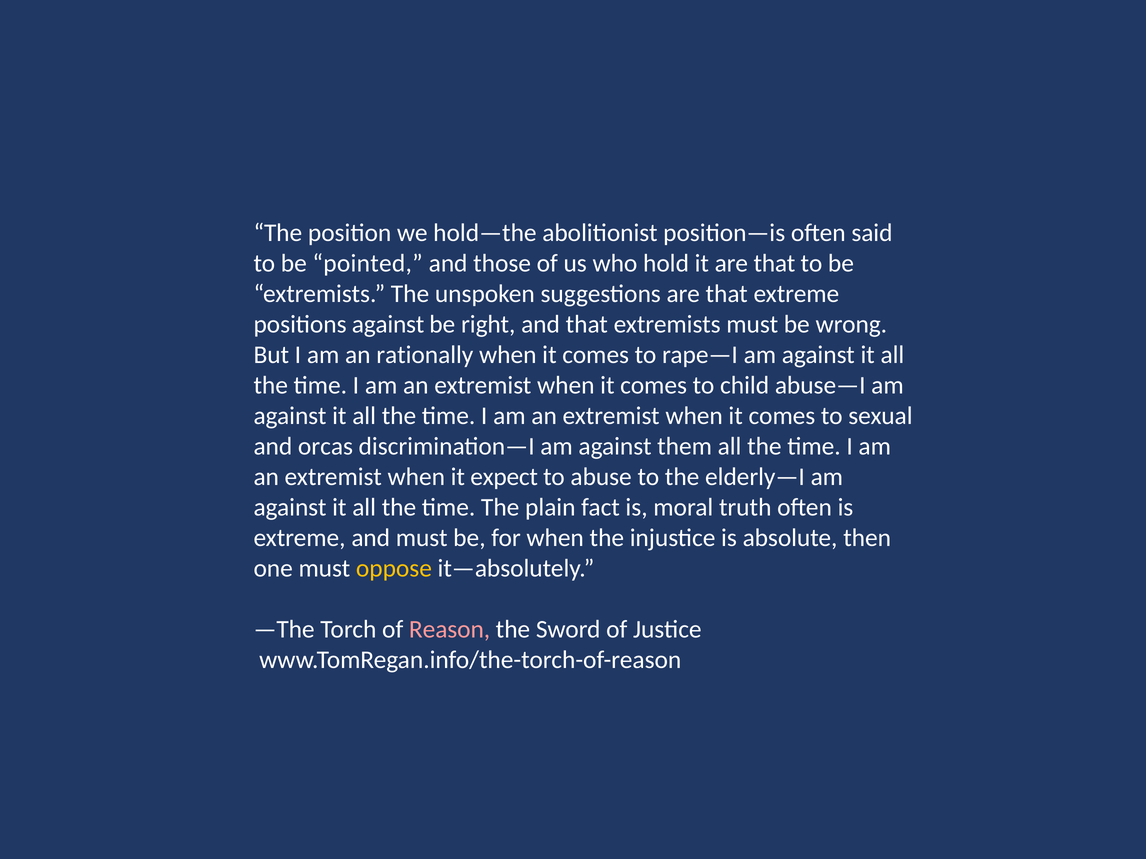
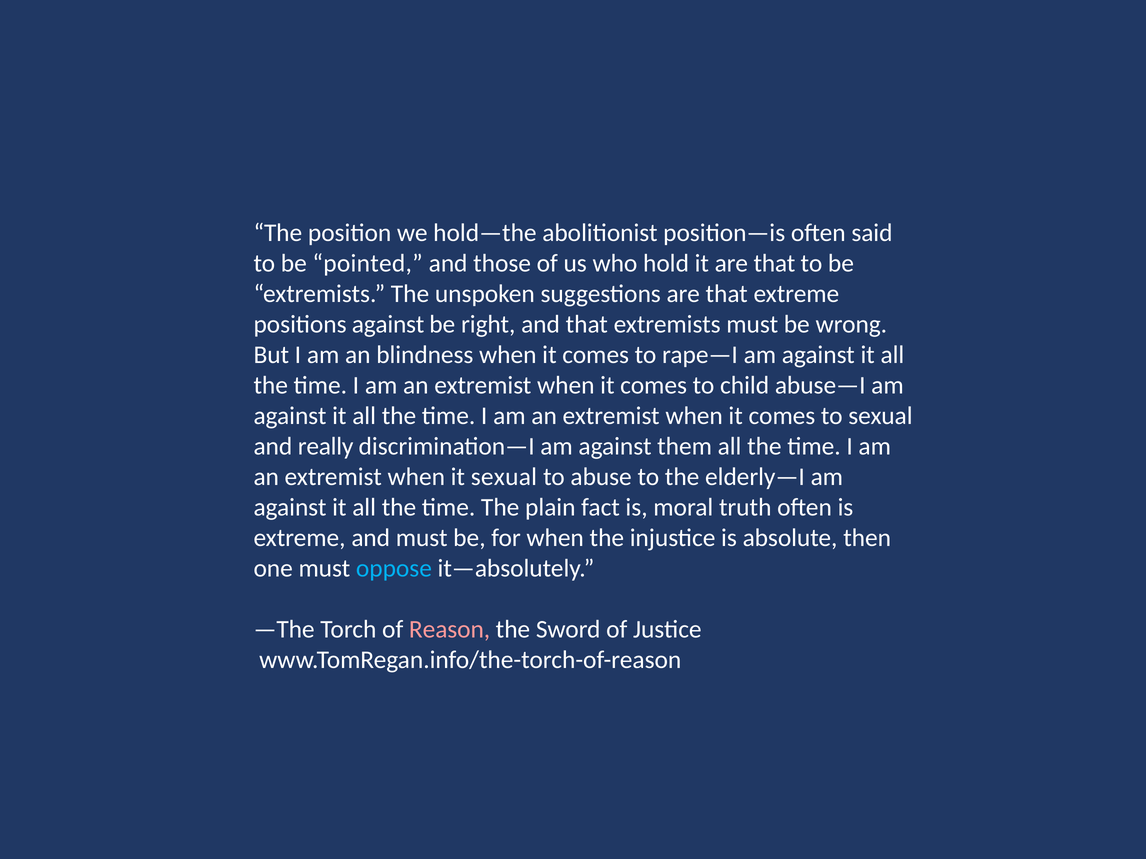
rationally: rationally -> blindness
orcas: orcas -> really
it expect: expect -> sexual
oppose colour: yellow -> light blue
